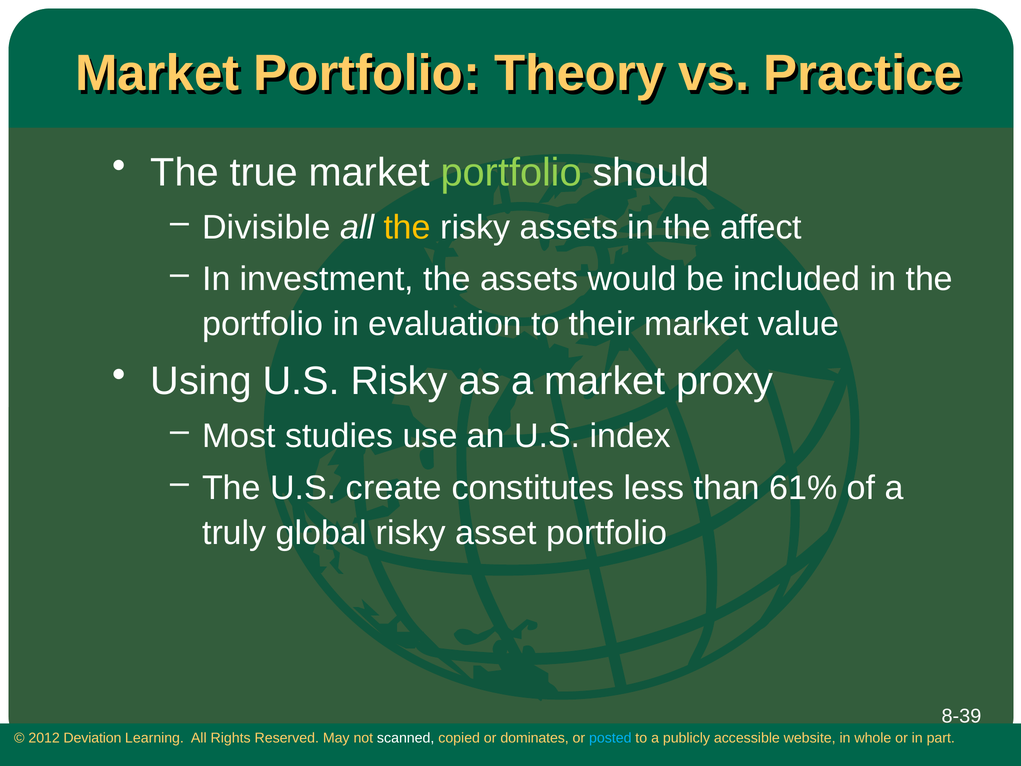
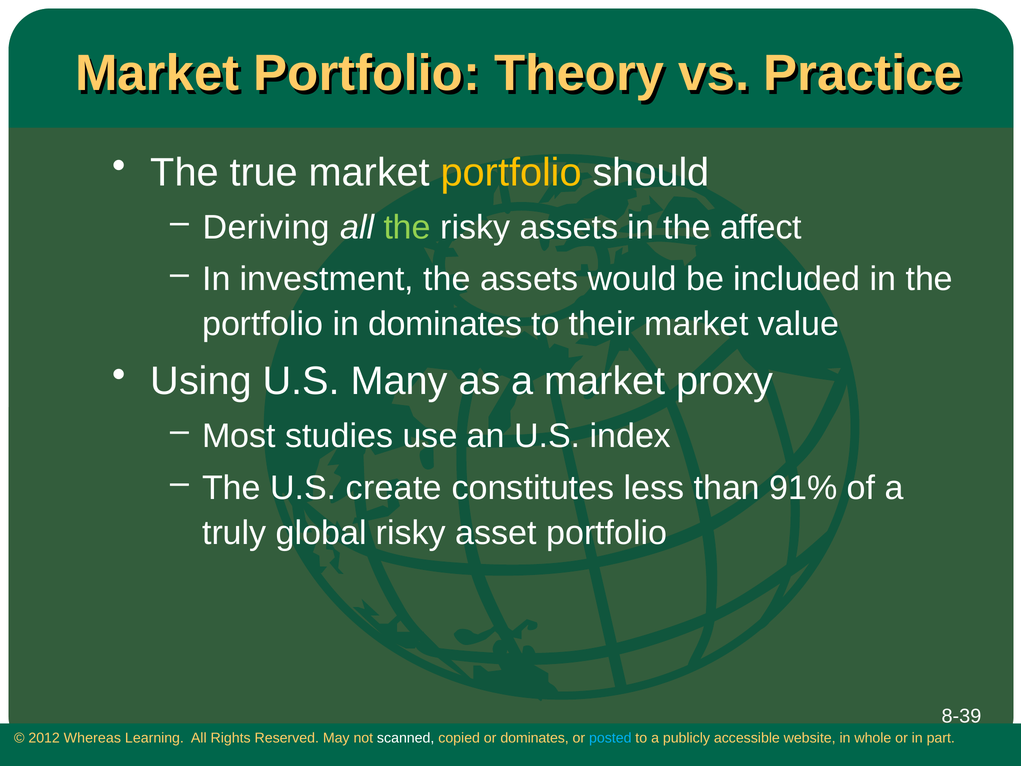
portfolio at (511, 173) colour: light green -> yellow
Divisible: Divisible -> Deriving
the at (407, 227) colour: yellow -> light green
in evaluation: evaluation -> dominates
U.S Risky: Risky -> Many
61%: 61% -> 91%
Deviation: Deviation -> Whereas
